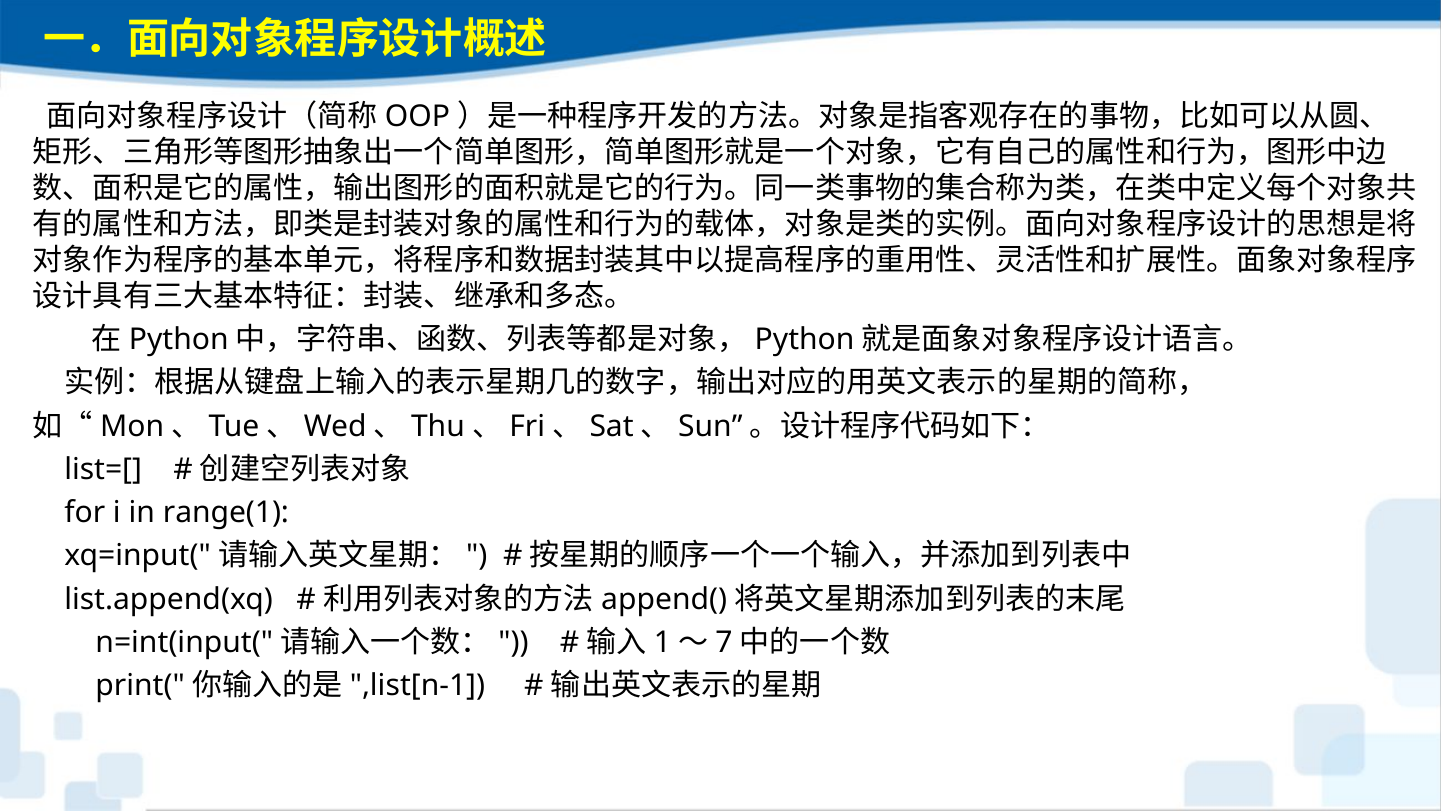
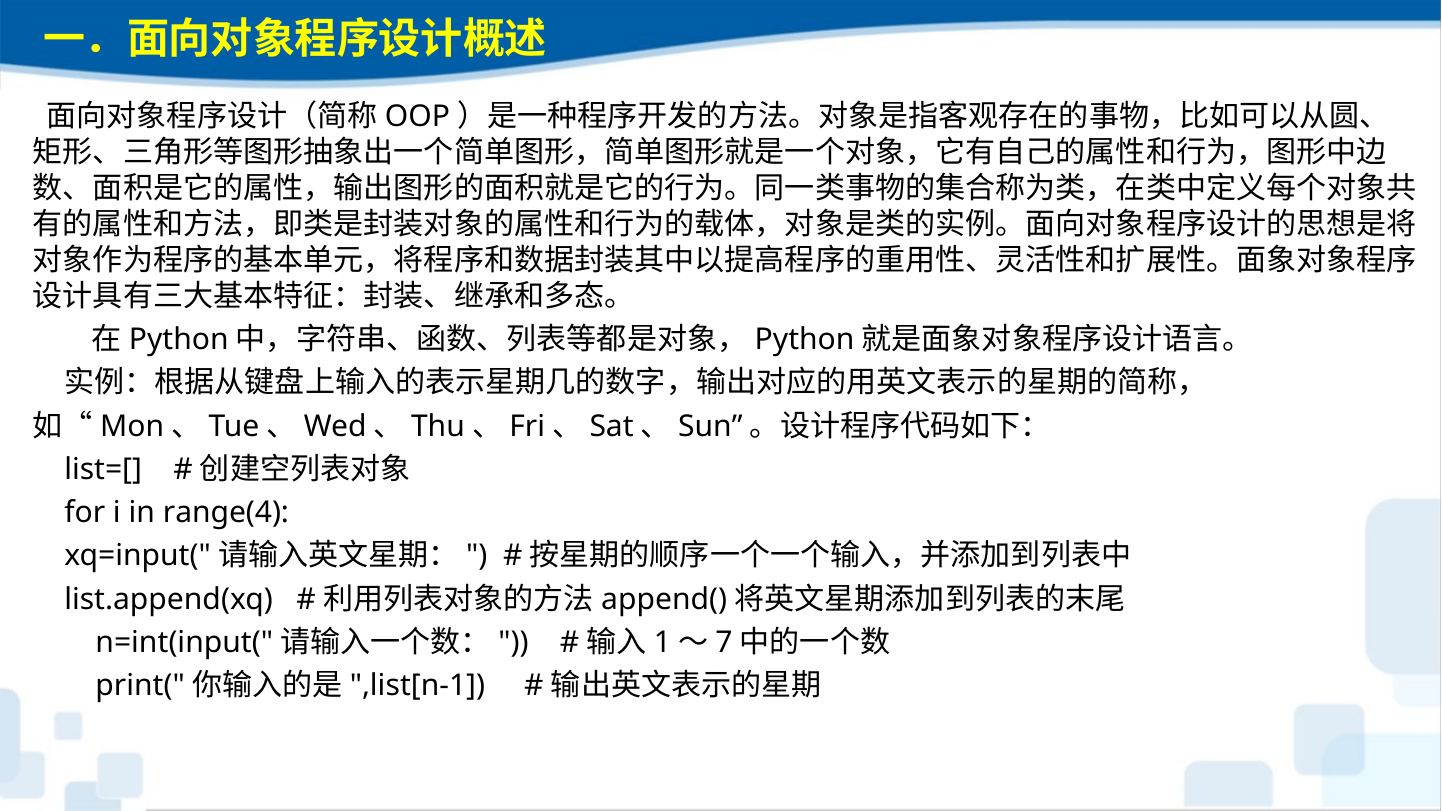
range(1: range(1 -> range(4
